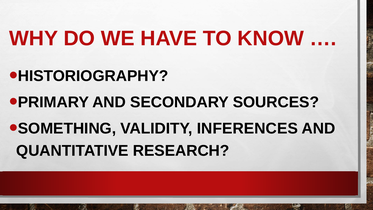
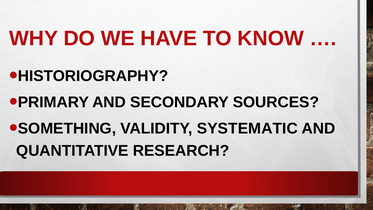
INFERENCES: INFERENCES -> SYSTEMATIC
